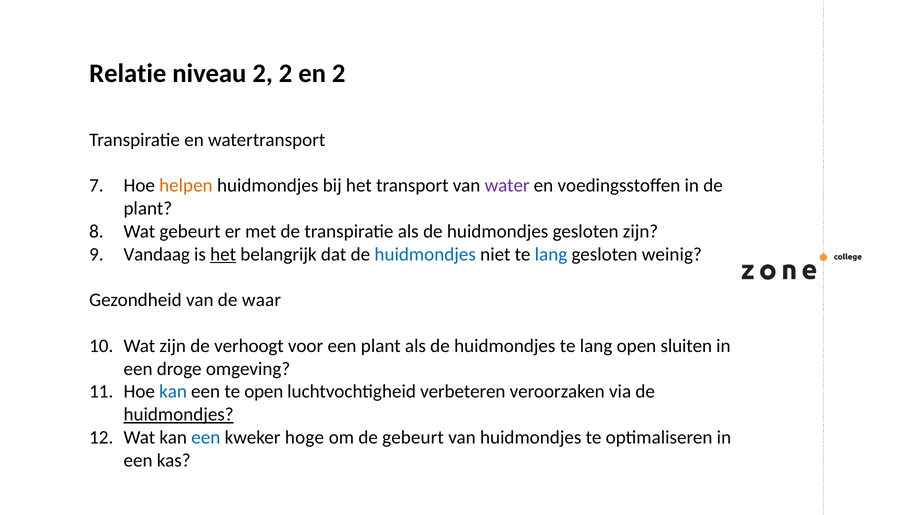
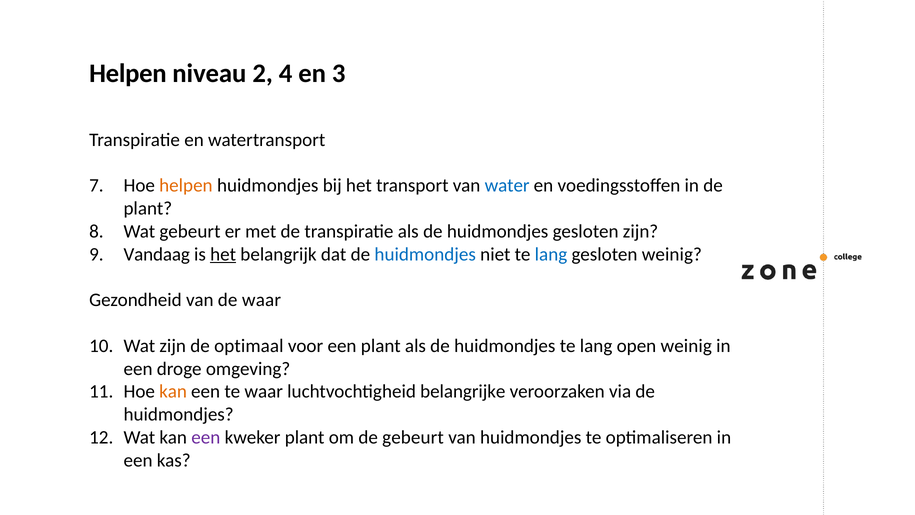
Relatie at (128, 73): Relatie -> Helpen
2 2: 2 -> 4
en 2: 2 -> 3
water colour: purple -> blue
verhoogt: verhoogt -> optimaal
open sluiten: sluiten -> weinig
kan at (173, 391) colour: blue -> orange
te open: open -> waar
verbeteren: verbeteren -> belangrijke
huidmondjes at (179, 414) underline: present -> none
een at (206, 437) colour: blue -> purple
kweker hoge: hoge -> plant
